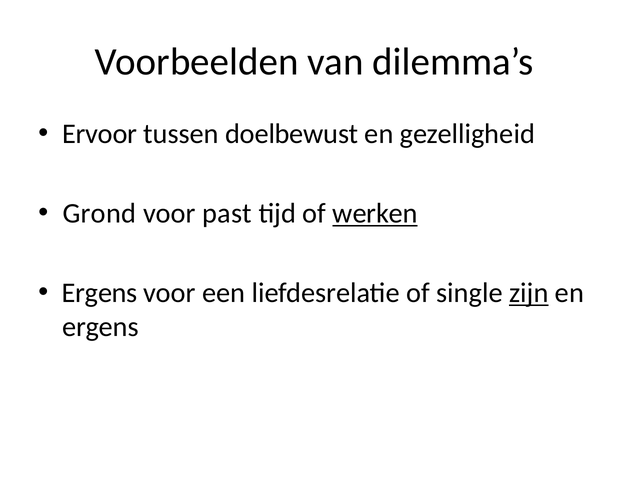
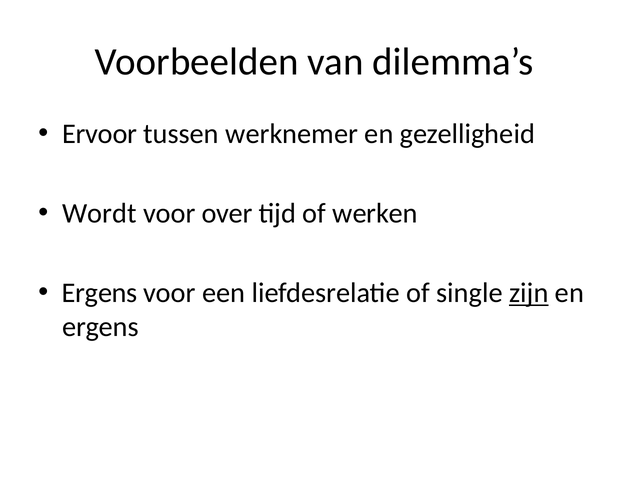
doelbewust: doelbewust -> werknemer
Grond: Grond -> Wordt
past: past -> over
werken underline: present -> none
